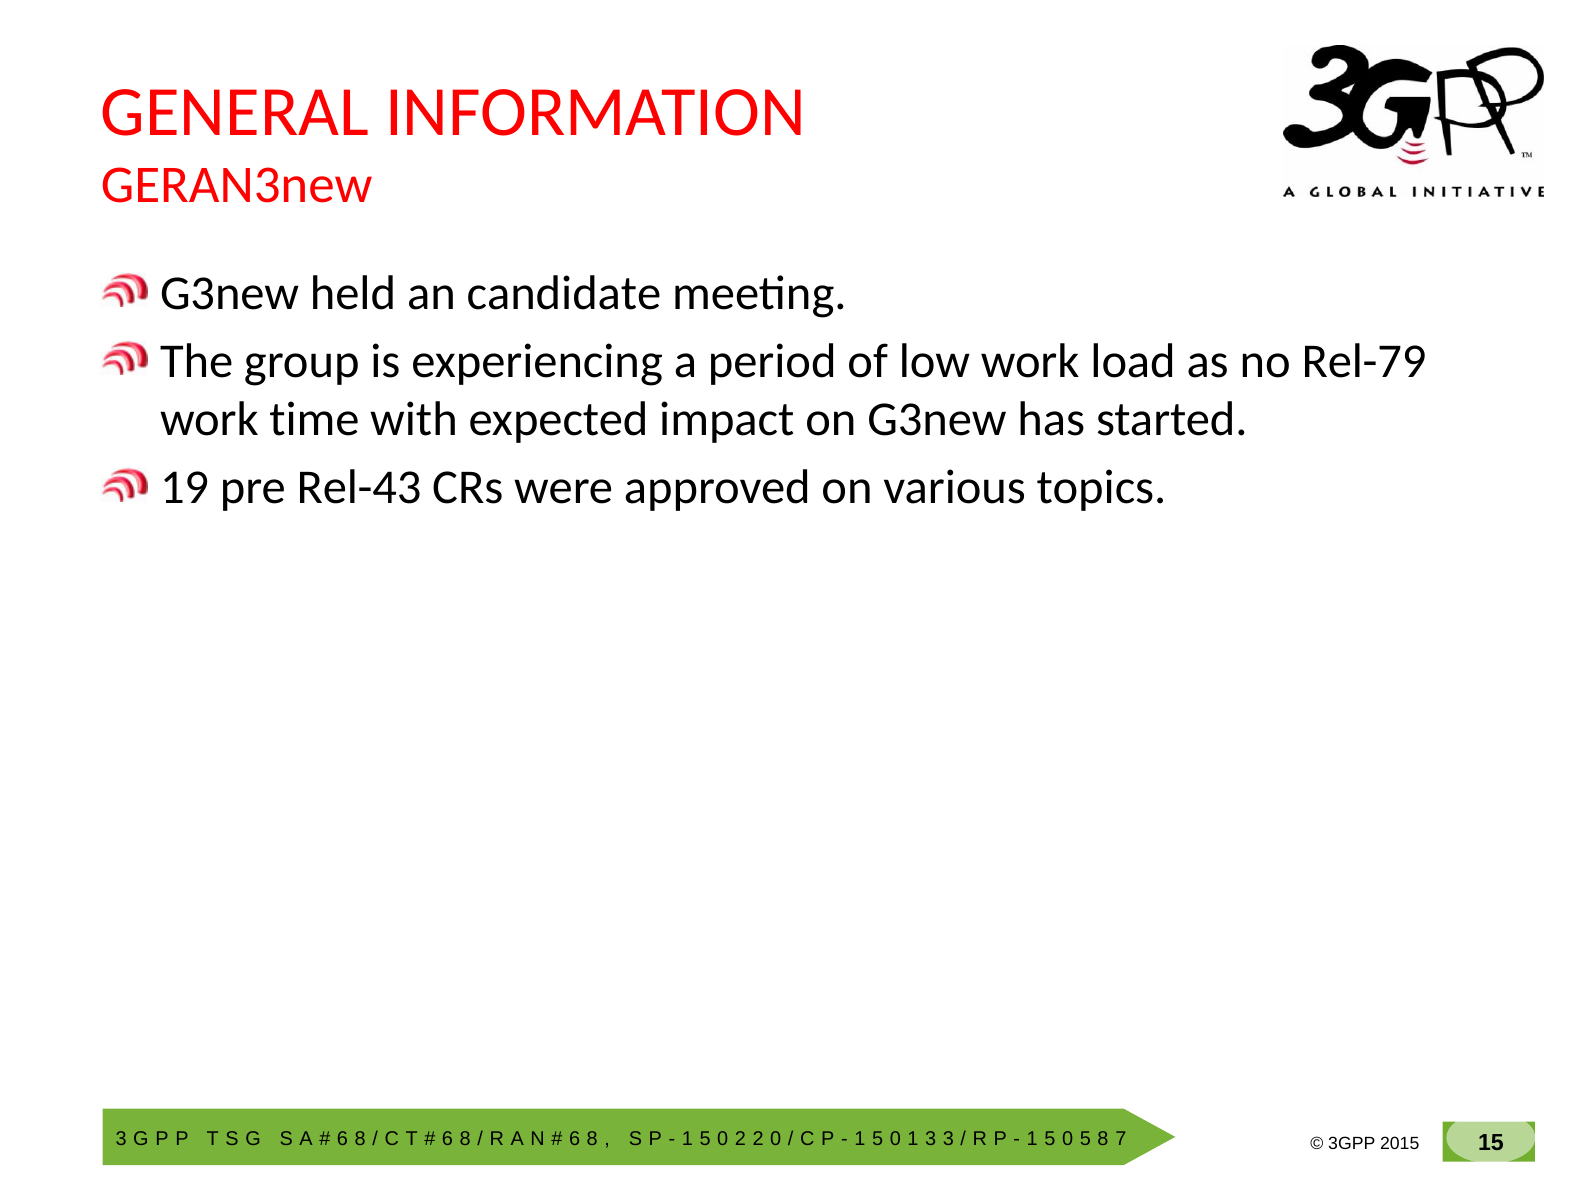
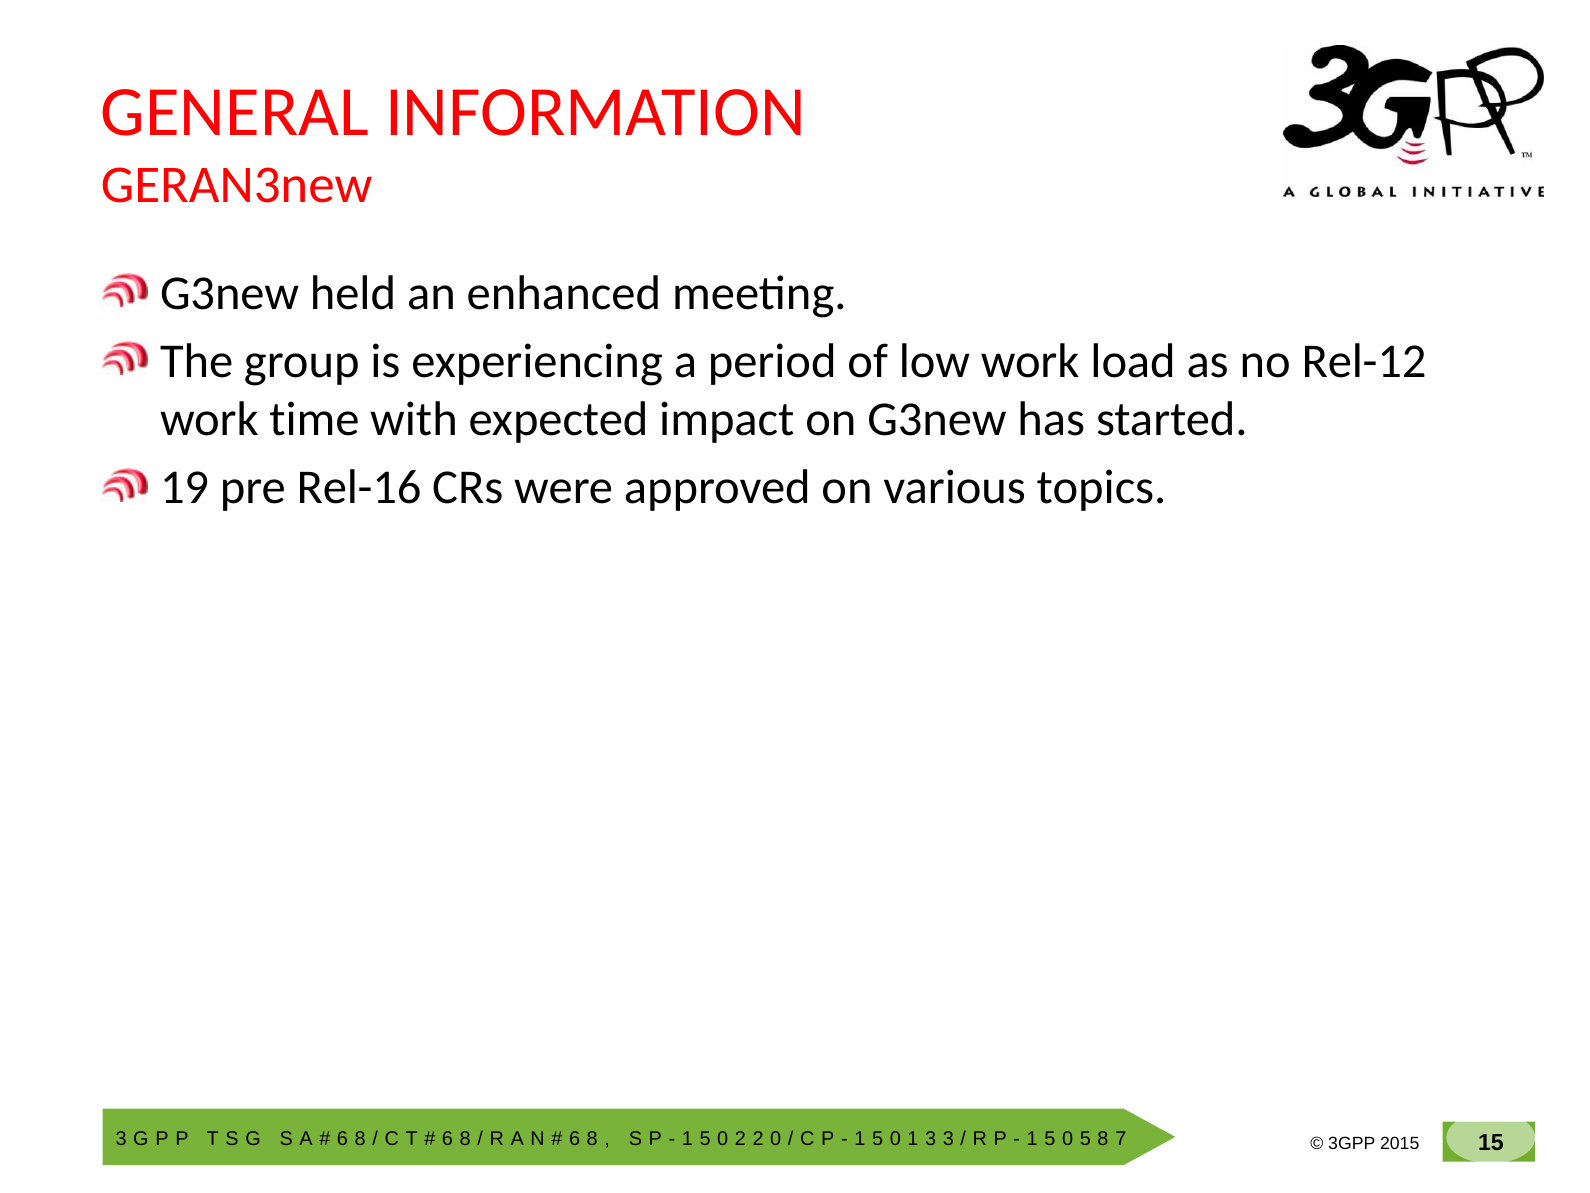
candidate: candidate -> enhanced
Rel-79: Rel-79 -> Rel-12
Rel-43: Rel-43 -> Rel-16
